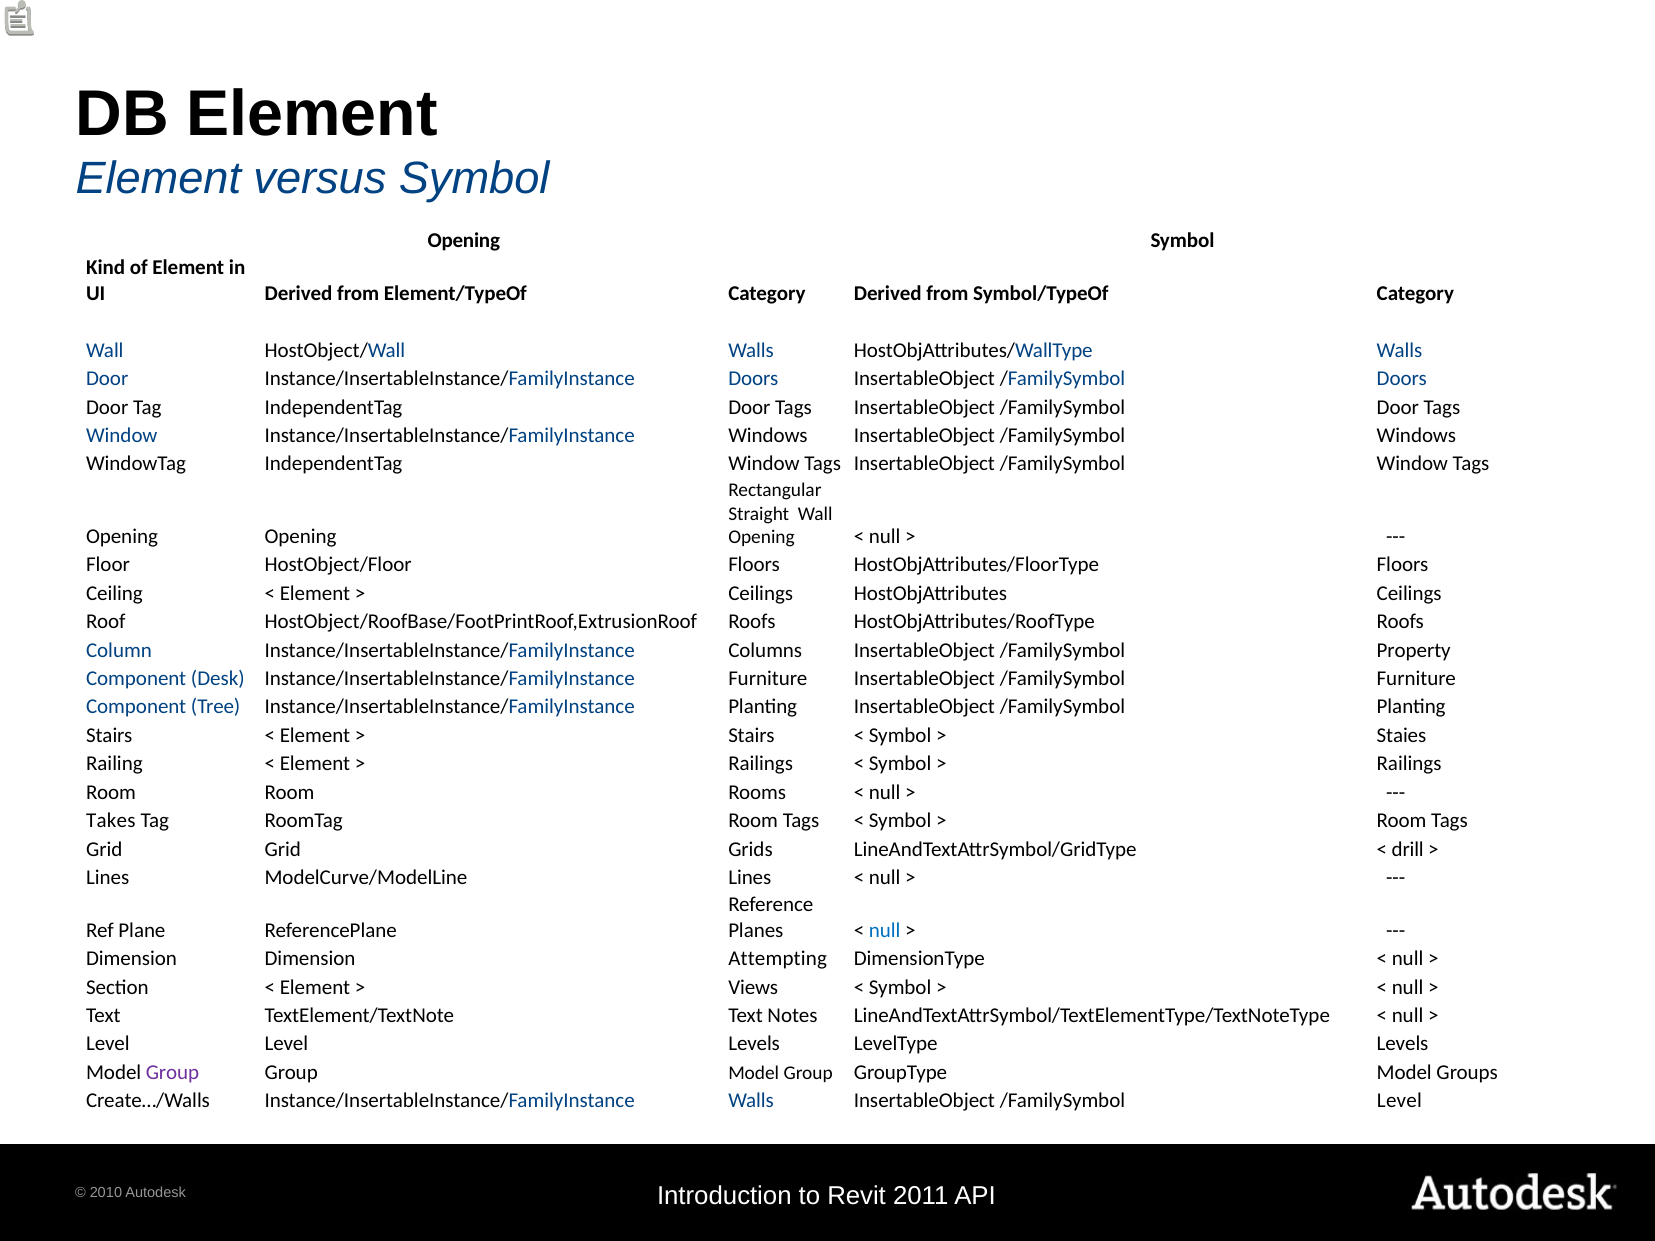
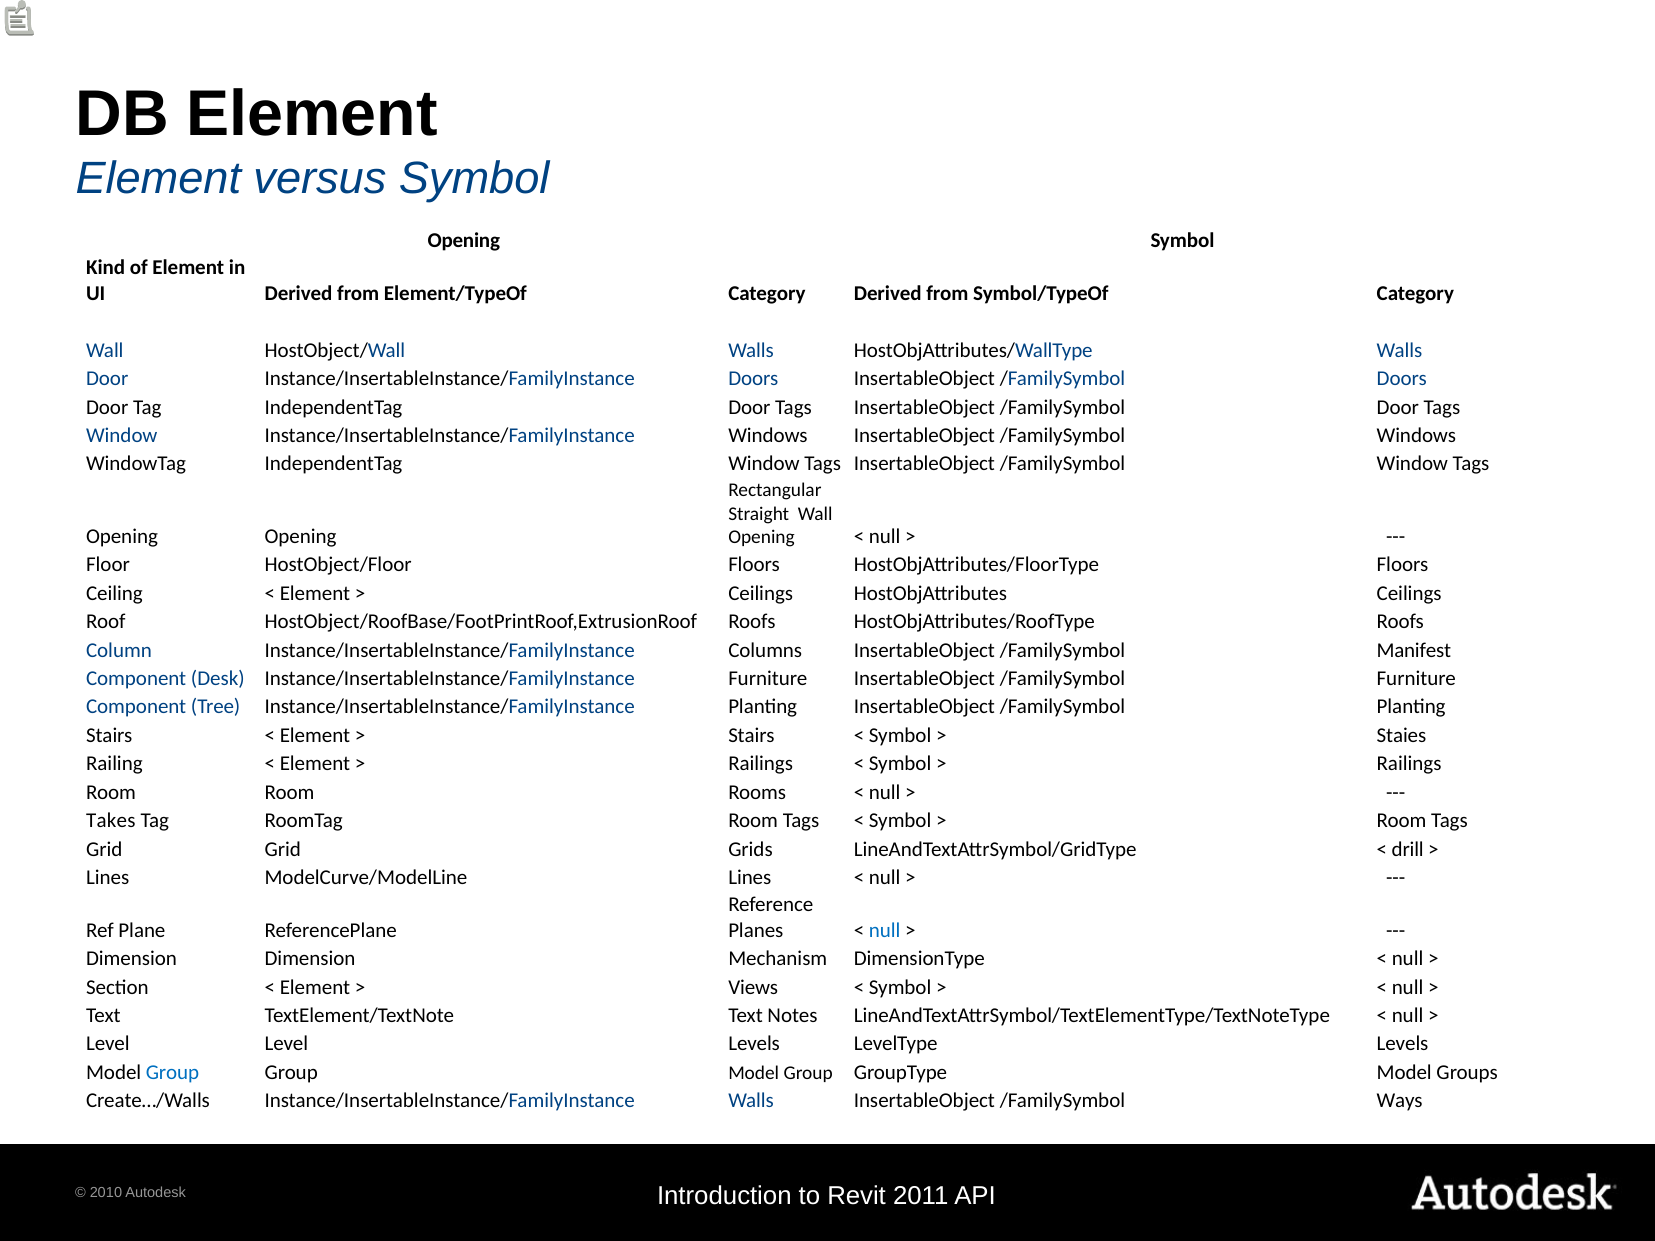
Property: Property -> Manifest
Attempting: Attempting -> Mechanism
Group at (173, 1072) colour: purple -> blue
/FamilySymbol Level: Level -> Ways
